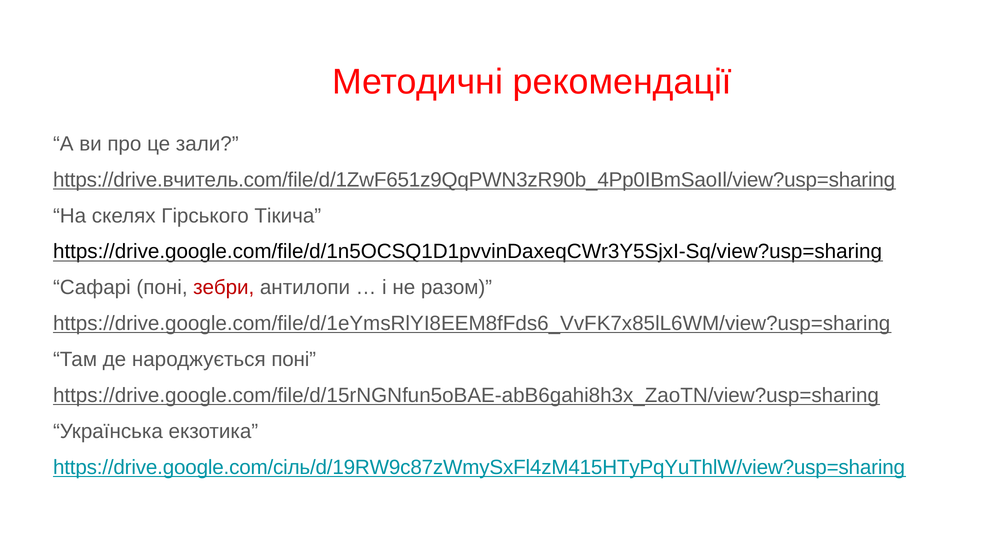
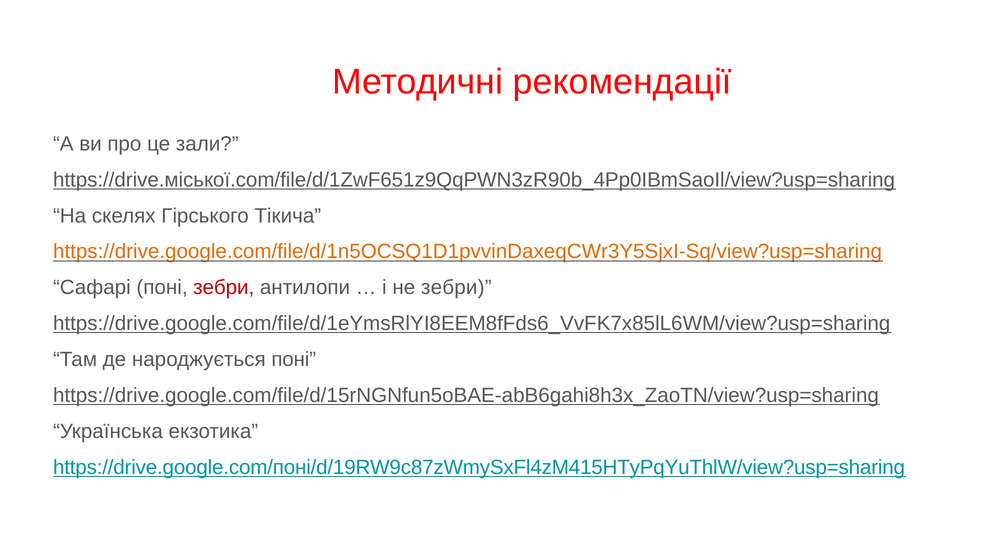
https://drive.вчитель.com/file/d/1ZwF651z9QqPWN3zR90b_4Pp0IBmSaoIl/view?usp=sharing: https://drive.вчитель.com/file/d/1ZwF651z9QqPWN3zR90b_4Pp0IBmSaoIl/view?usp=sharing -> https://drive.міської.com/file/d/1ZwF651z9QqPWN3zR90b_4Pp0IBmSaoIl/view?usp=sharing
https://drive.google.com/file/d/1n5OCSQ1D1pvvinDaxeqCWr3Y5SjxI-Sq/view?usp=sharing colour: black -> orange
не разом: разом -> зебри
https://drive.google.com/сіль/d/19RW9c87zWmySxFl4zM415HTyPqYuThlW/view?usp=sharing: https://drive.google.com/сіль/d/19RW9c87zWmySxFl4zM415HTyPqYuThlW/view?usp=sharing -> https://drive.google.com/поні/d/19RW9c87zWmySxFl4zM415HTyPqYuThlW/view?usp=sharing
